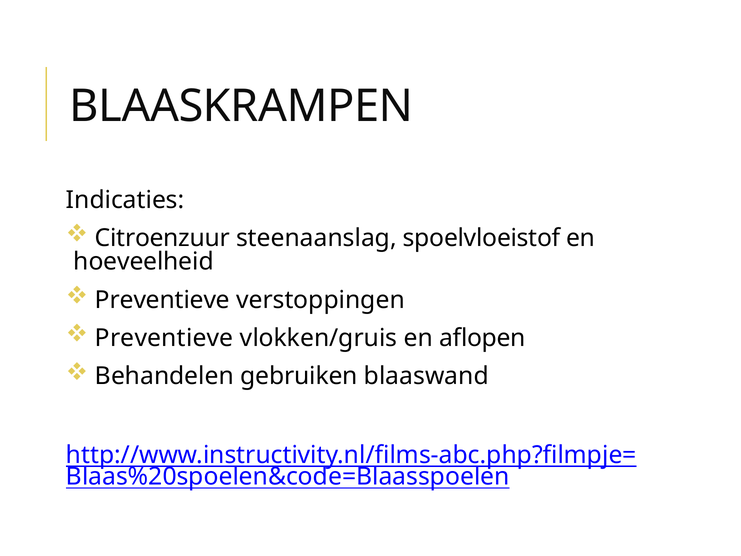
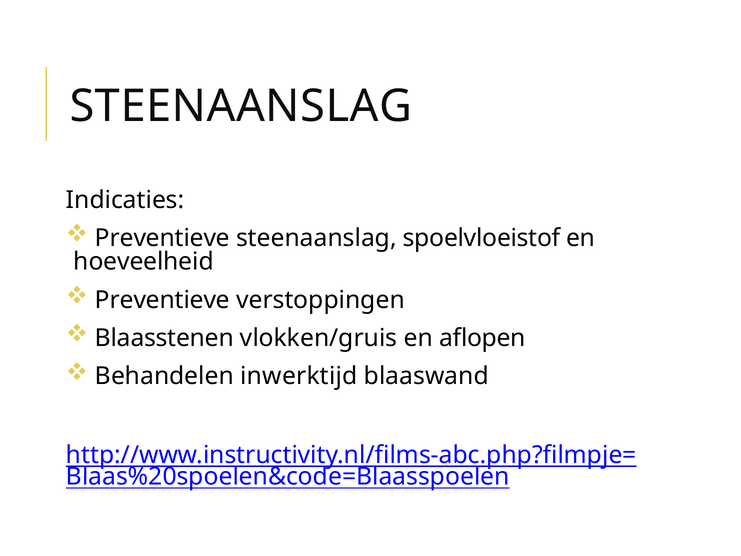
BLAASKRAMPEN at (241, 106): BLAASKRAMPEN -> STEENAANSLAG
Citroenzuur at (162, 238): Citroenzuur -> Preventieve
Preventieve at (164, 338): Preventieve -> Blaasstenen
gebruiken: gebruiken -> inwerktijd
